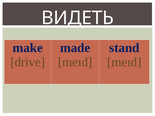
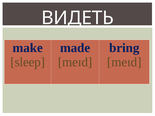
stand: stand -> bring
drive: drive -> sleep
